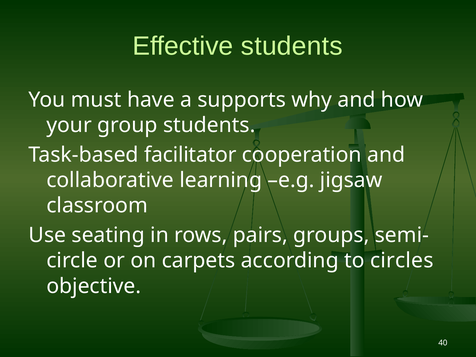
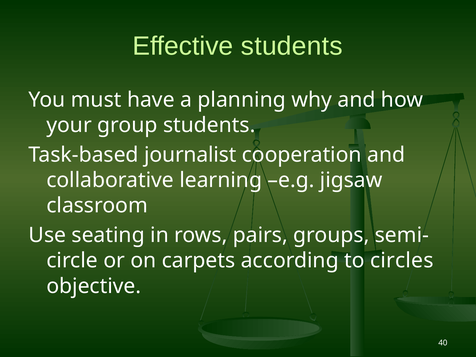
supports: supports -> planning
facilitator: facilitator -> journalist
